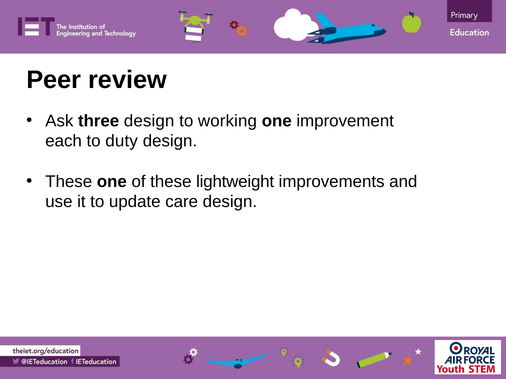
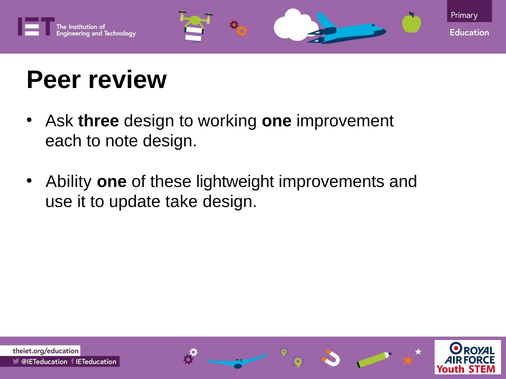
duty: duty -> note
These at (69, 182): These -> Ability
care: care -> take
